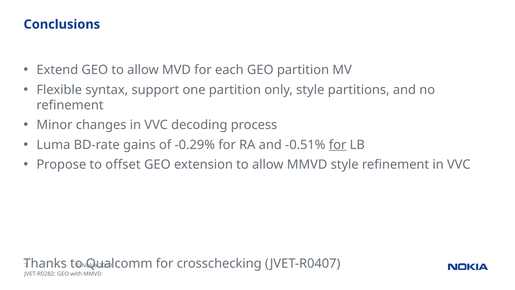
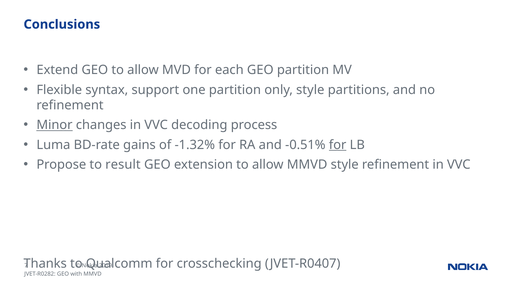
Minor underline: none -> present
-0.29%: -0.29% -> -1.32%
offset: offset -> result
